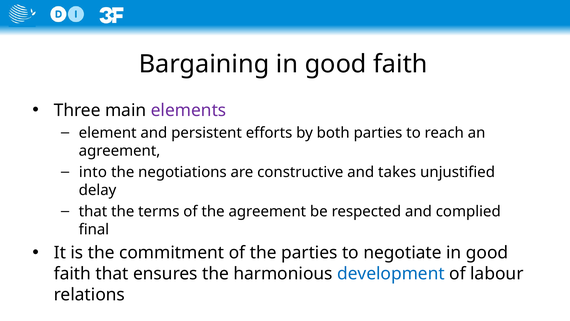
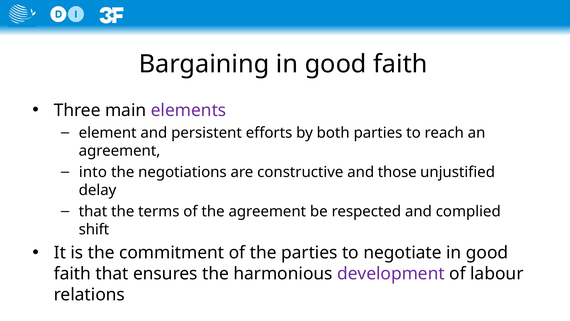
takes: takes -> those
final: final -> shift
development colour: blue -> purple
